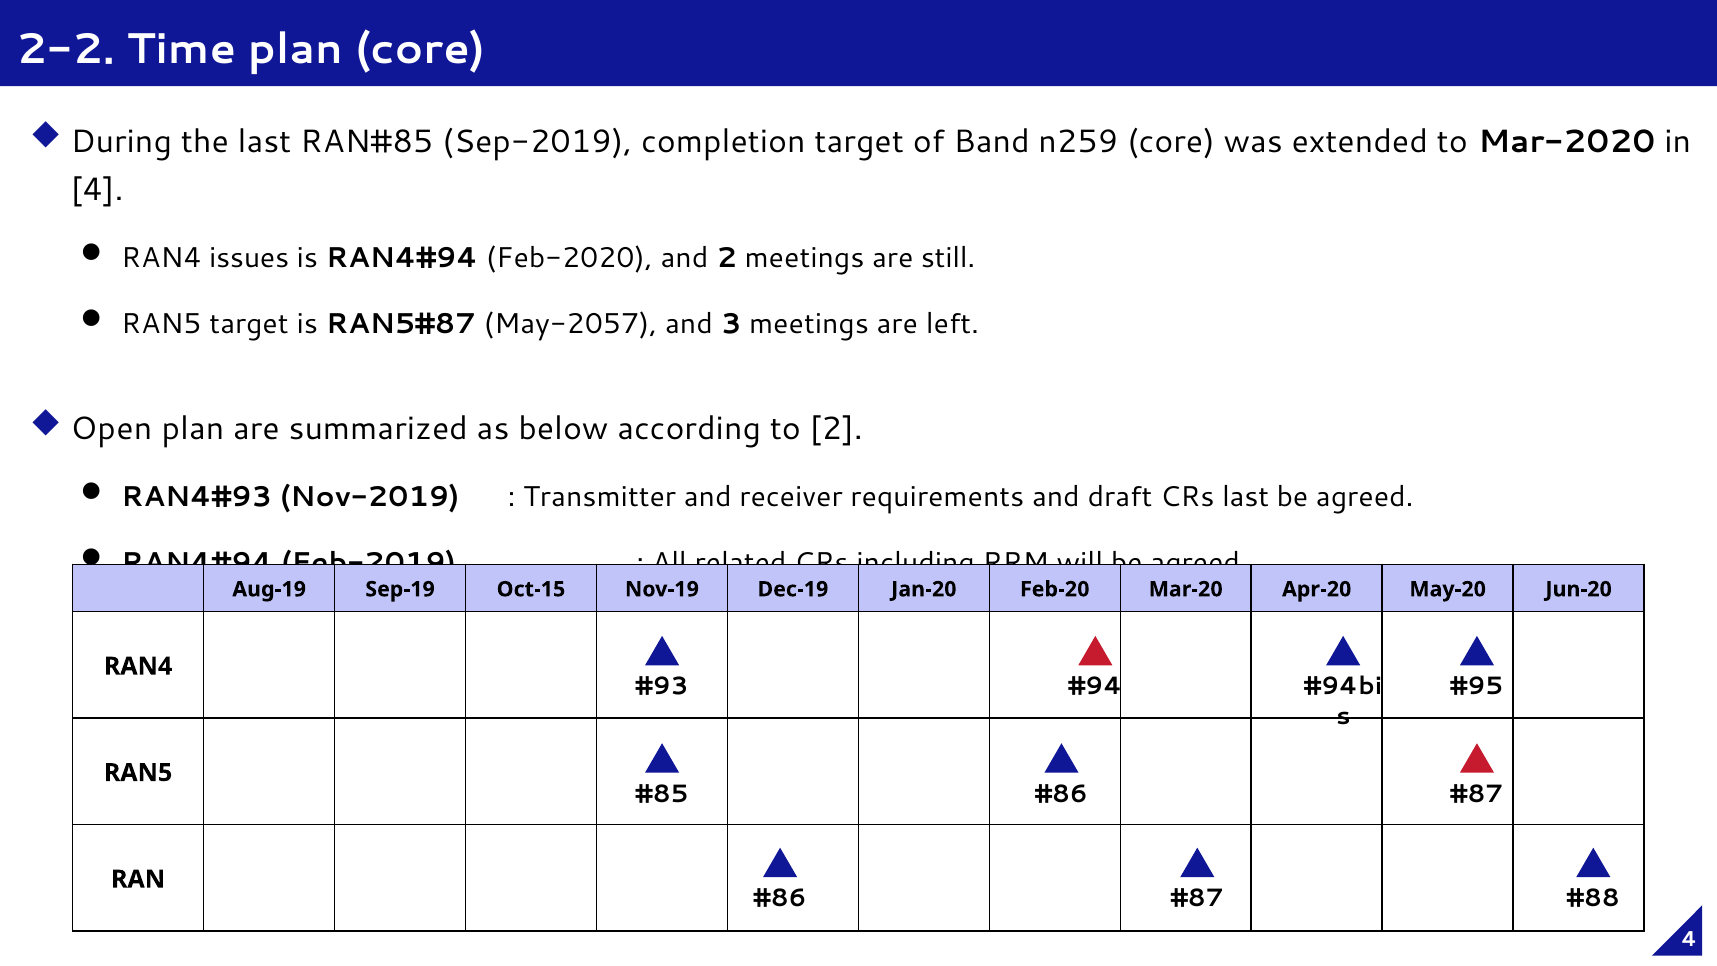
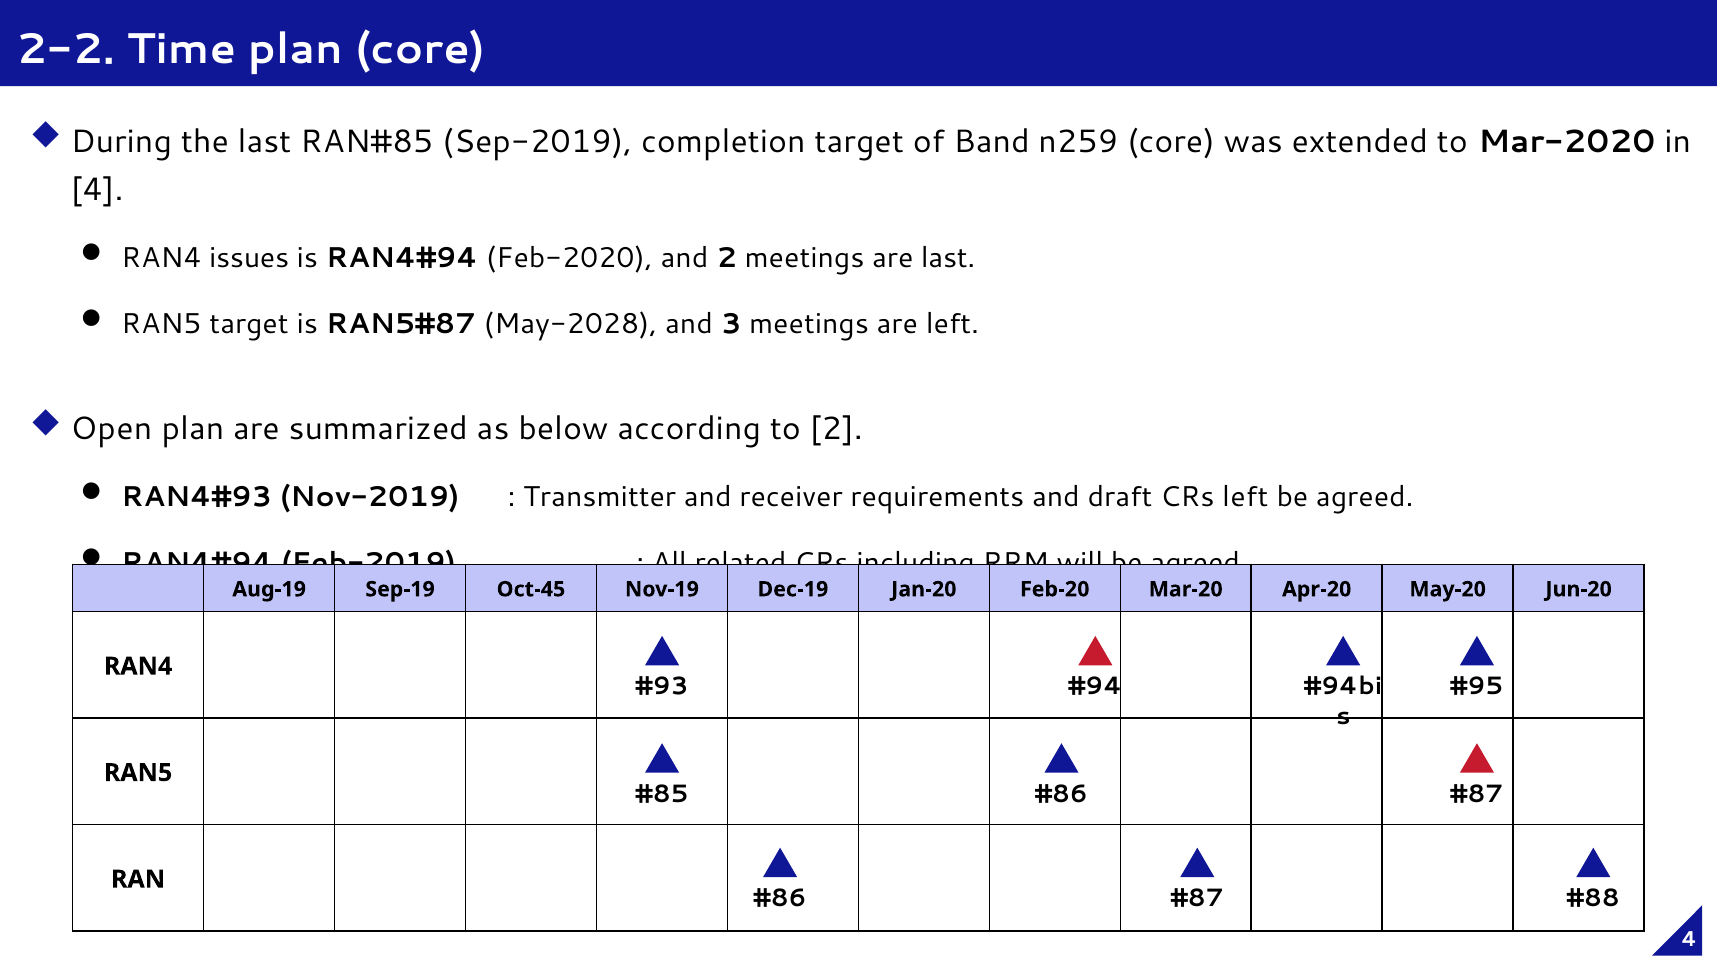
are still: still -> last
May-2057: May-2057 -> May-2028
CRs last: last -> left
Oct-15: Oct-15 -> Oct-45
